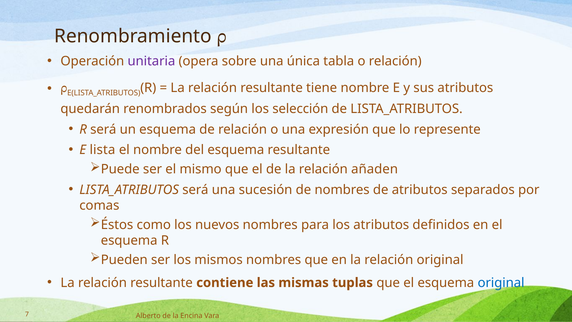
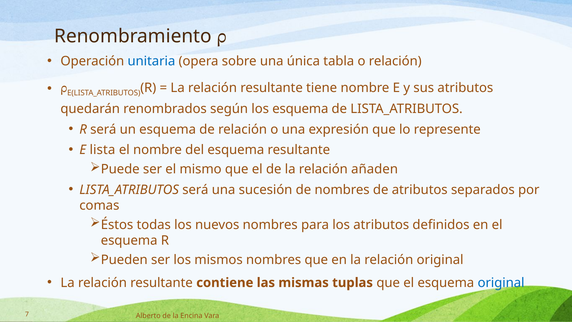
unitaria colour: purple -> blue
los selección: selección -> esquema
como: como -> todas
